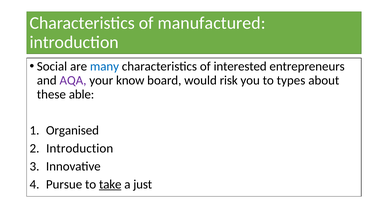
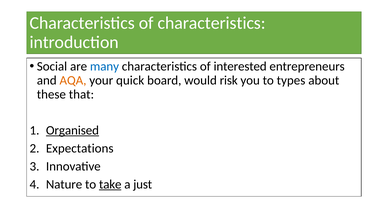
of manufactured: manufactured -> characteristics
AQA colour: purple -> orange
know: know -> quick
able: able -> that
Organised underline: none -> present
Introduction at (80, 148): Introduction -> Expectations
Pursue: Pursue -> Nature
